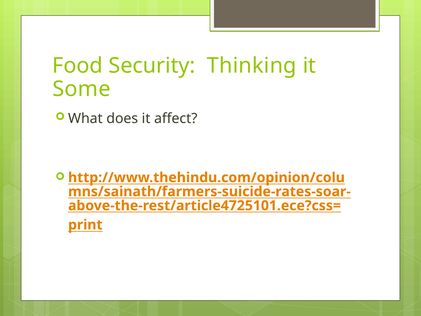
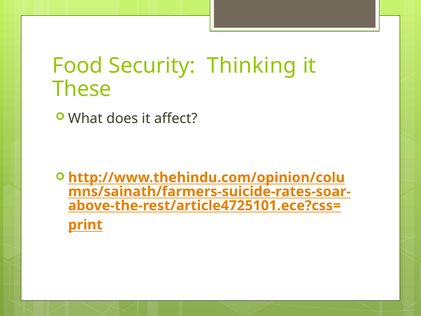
Some: Some -> These
